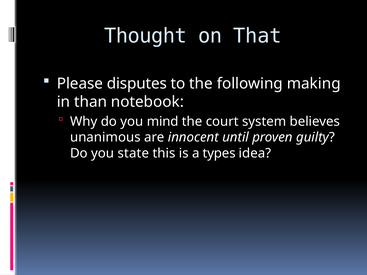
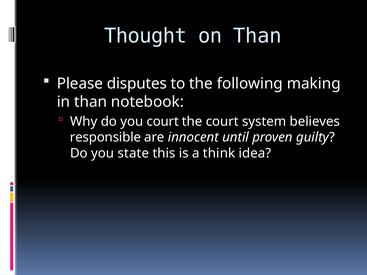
on That: That -> Than
you mind: mind -> court
unanimous: unanimous -> responsible
types: types -> think
